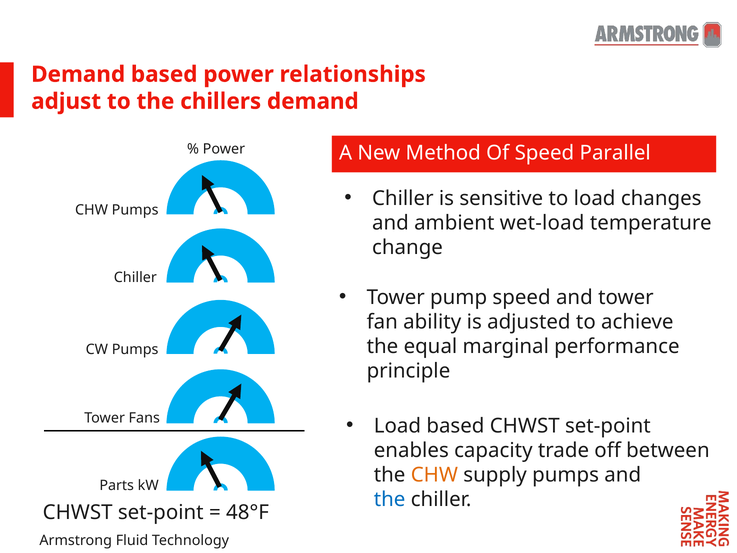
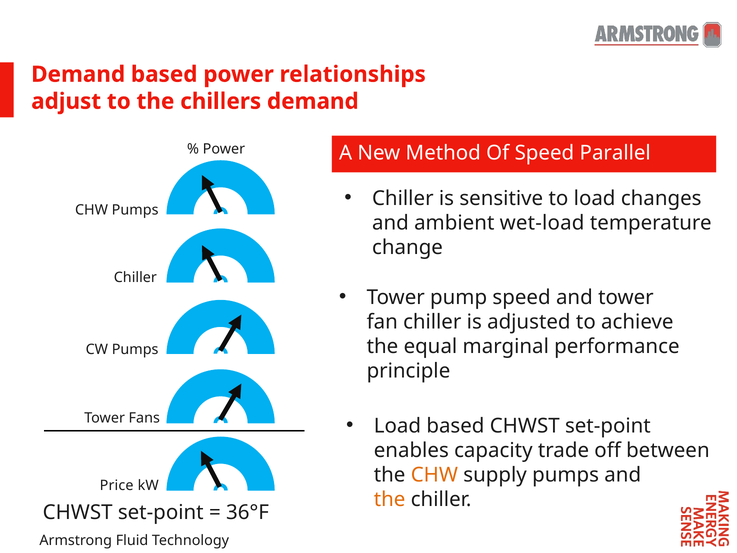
fan ability: ability -> chiller
Parts: Parts -> Price
the at (390, 499) colour: blue -> orange
48°F: 48°F -> 36°F
